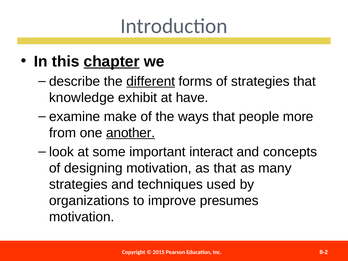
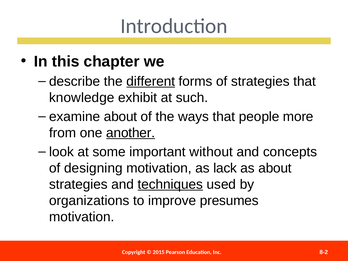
chapter underline: present -> none
have: have -> such
examine make: make -> about
interact: interact -> without
as that: that -> lack
as many: many -> about
techniques underline: none -> present
